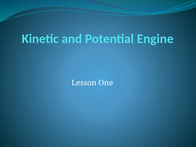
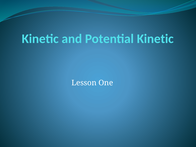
Potential Engine: Engine -> Kinetic
